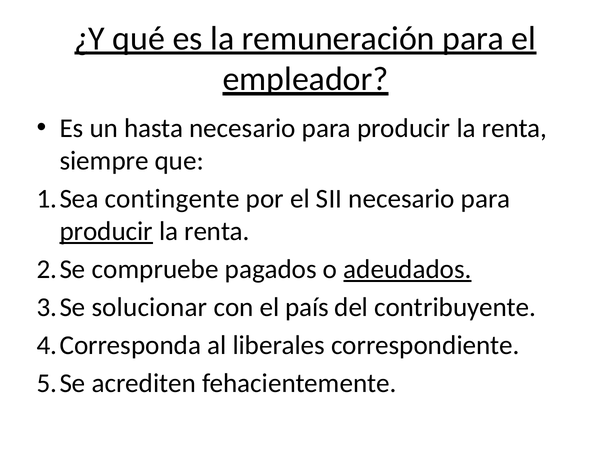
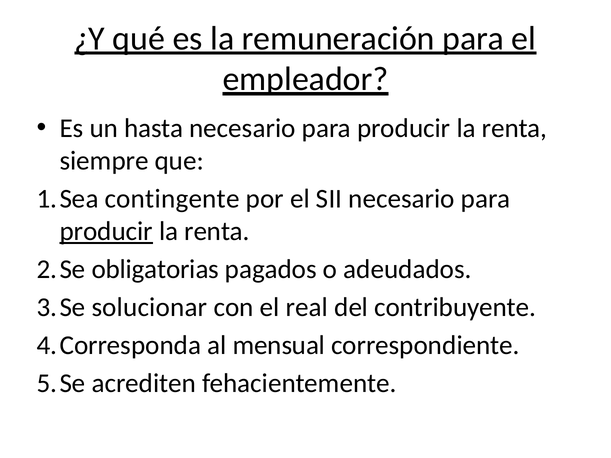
compruebe: compruebe -> obligatorias
adeudados underline: present -> none
país: país -> real
liberales: liberales -> mensual
